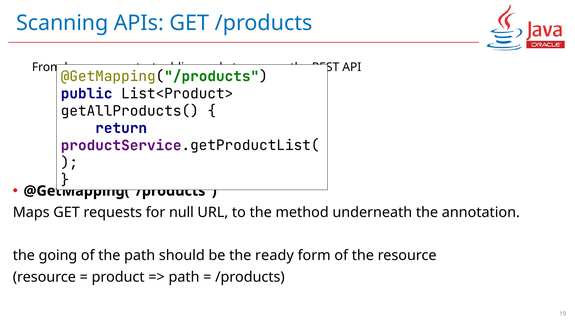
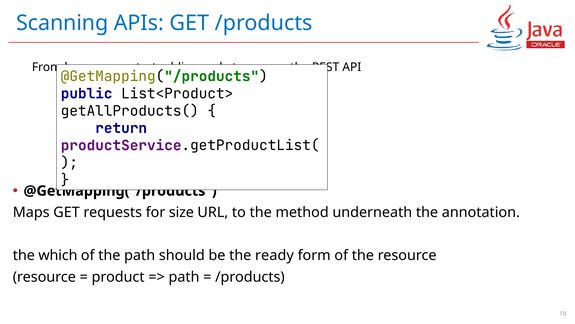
null: null -> size
going: going -> which
